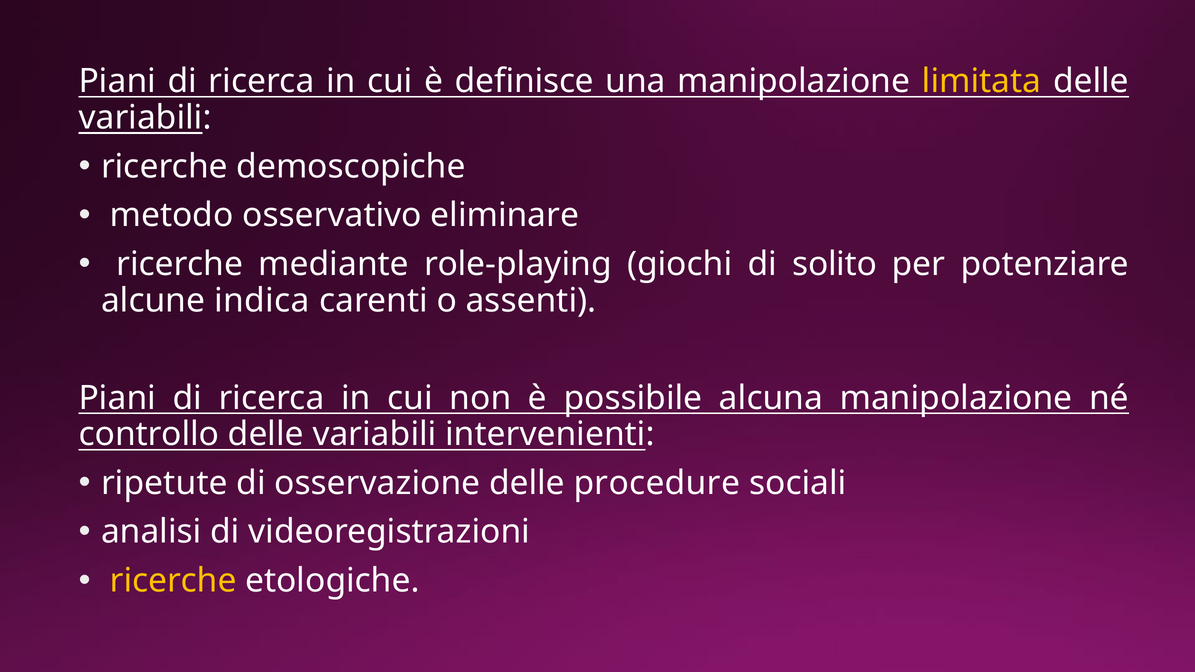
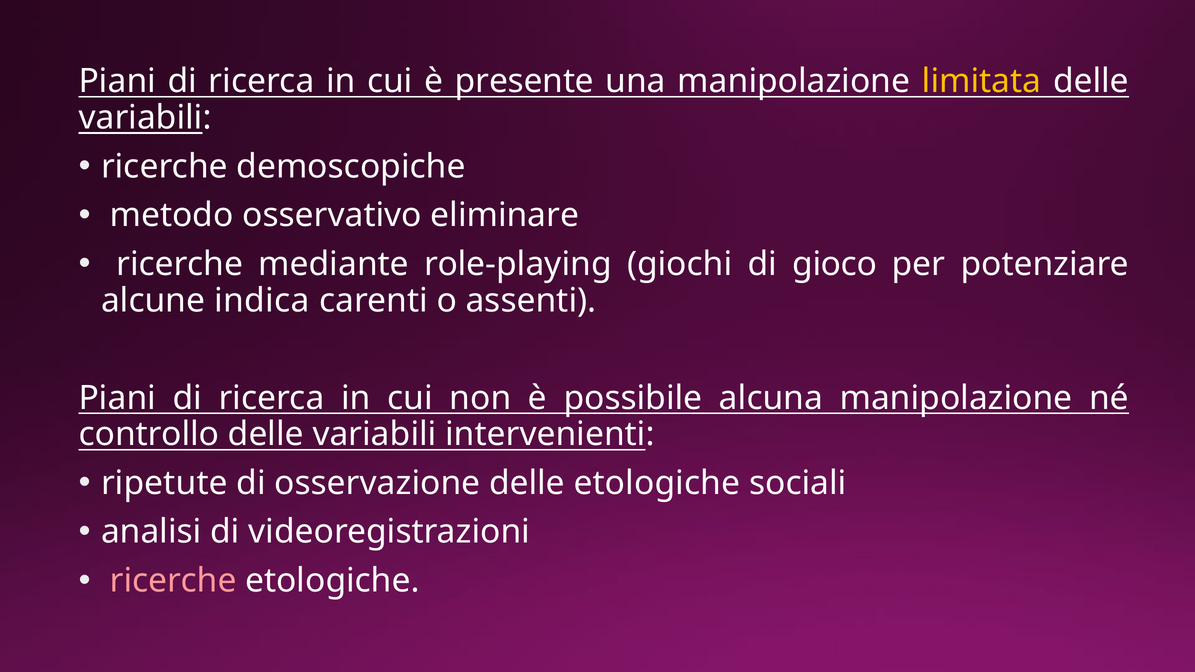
definisce: definisce -> presente
solito: solito -> gioco
delle procedure: procedure -> etologiche
ricerche at (173, 581) colour: yellow -> pink
